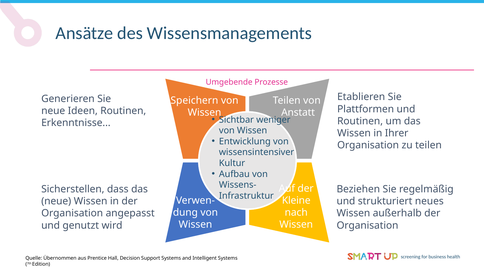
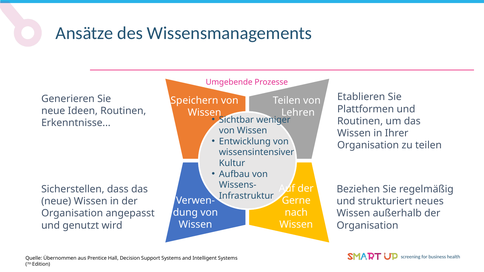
Anstatt: Anstatt -> Lehren
Kleine: Kleine -> Gerne
